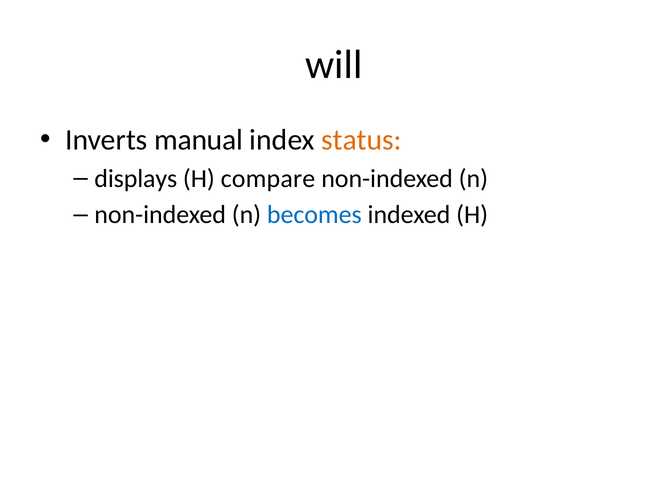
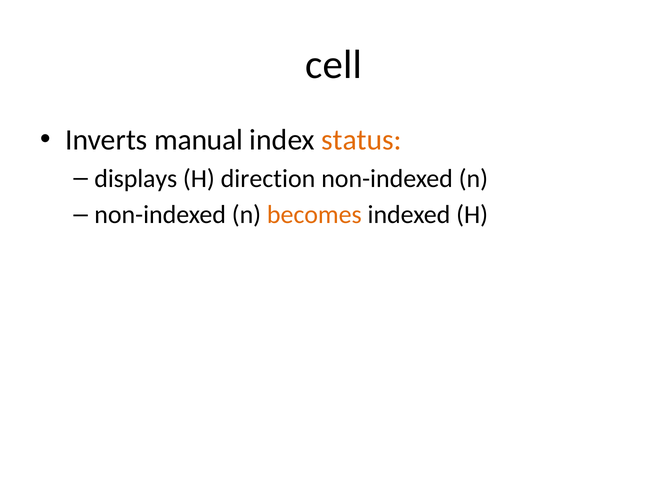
will: will -> cell
compare: compare -> direction
becomes colour: blue -> orange
